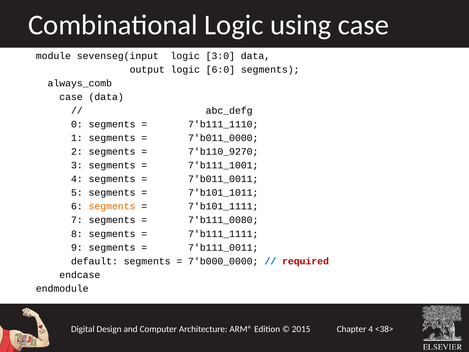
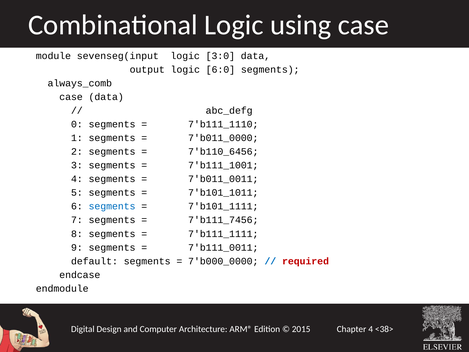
7'b110_9270: 7'b110_9270 -> 7'b110_6456
segments at (112, 206) colour: orange -> blue
7'b111_0080: 7'b111_0080 -> 7'b111_7456
